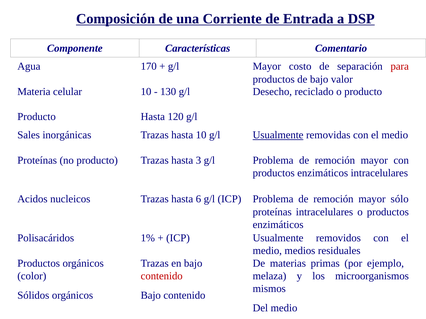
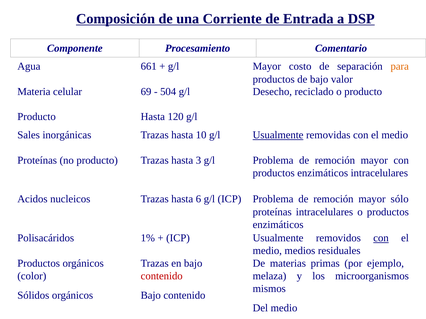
Características: Características -> Procesamiento
170: 170 -> 661
para colour: red -> orange
celular 10: 10 -> 69
130: 130 -> 504
con at (381, 238) underline: none -> present
